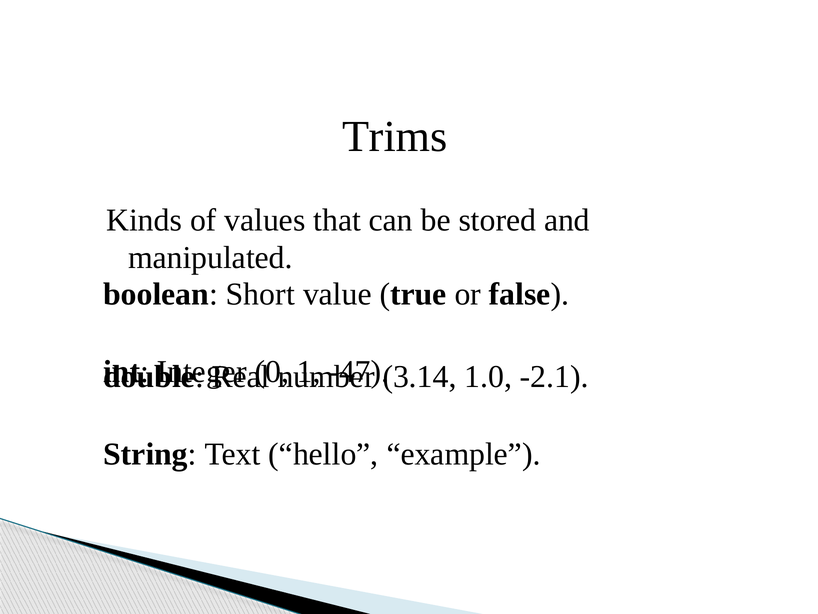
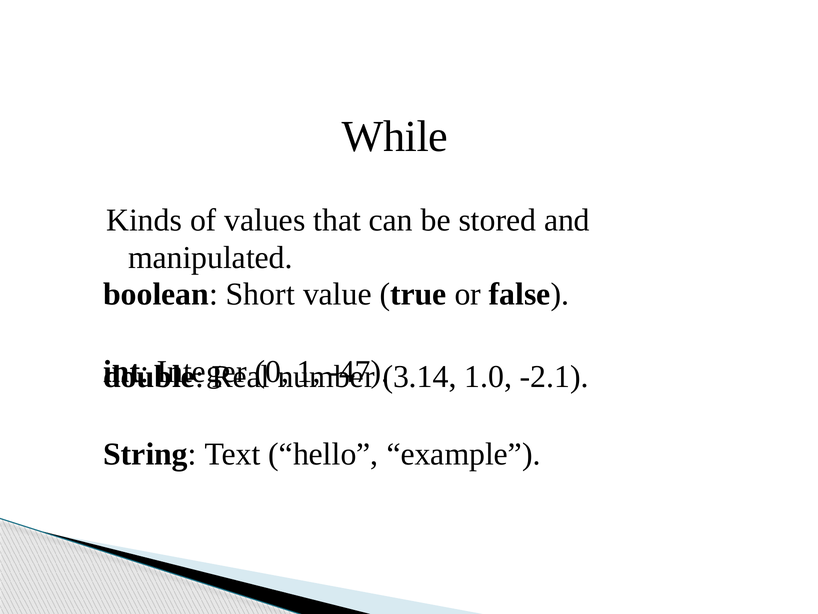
Trims: Trims -> While
